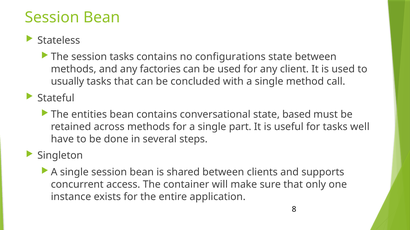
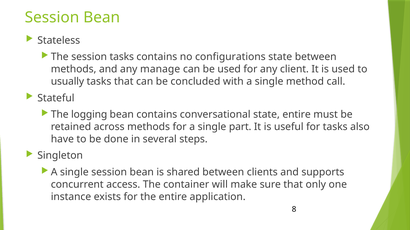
factories: factories -> manage
entities: entities -> logging
state based: based -> entire
well: well -> also
